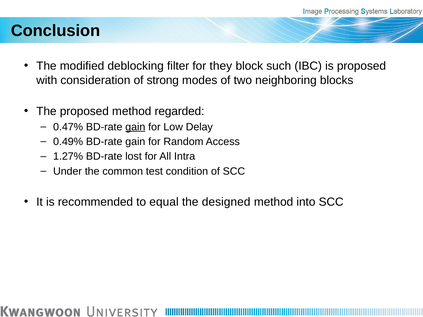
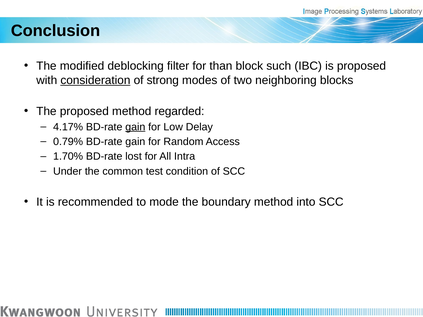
they: they -> than
consideration underline: none -> present
0.47%: 0.47% -> 4.17%
0.49%: 0.49% -> 0.79%
1.27%: 1.27% -> 1.70%
equal: equal -> mode
designed: designed -> boundary
